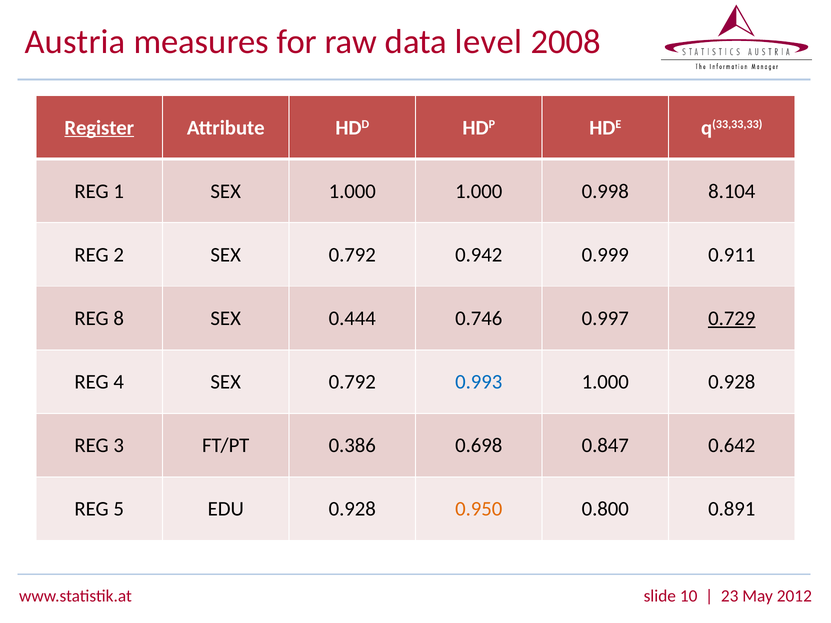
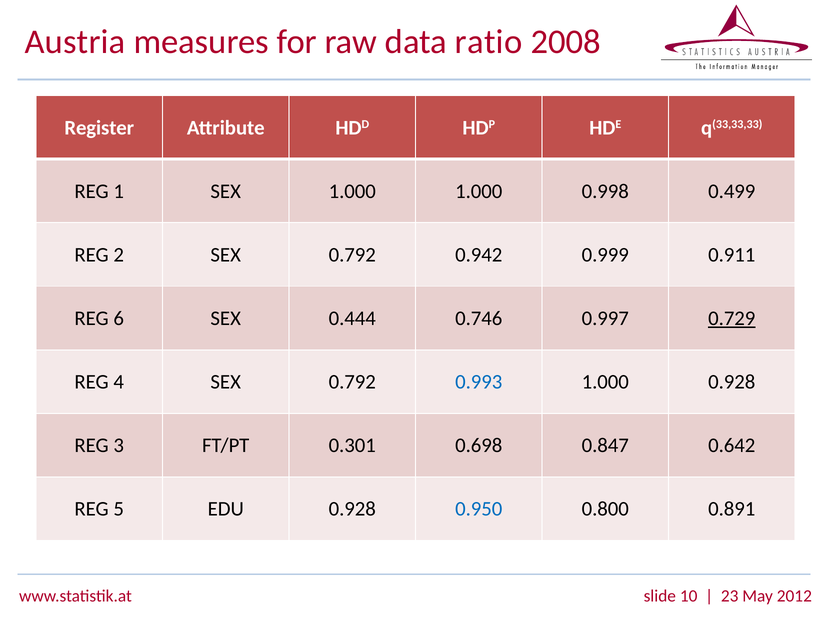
level: level -> ratio
Register underline: present -> none
8.104: 8.104 -> 0.499
8: 8 -> 6
0.386: 0.386 -> 0.301
0.950 colour: orange -> blue
